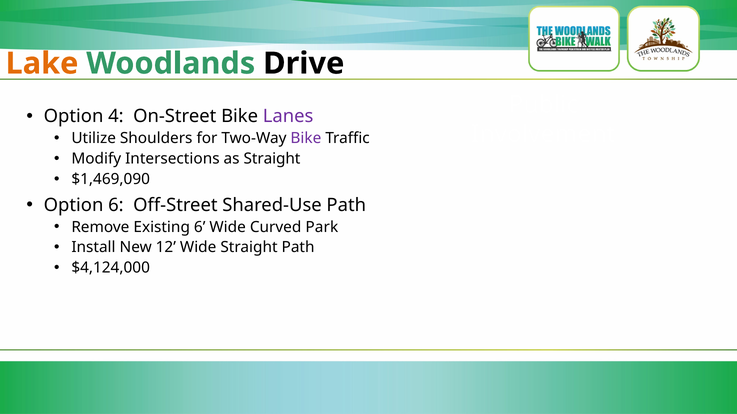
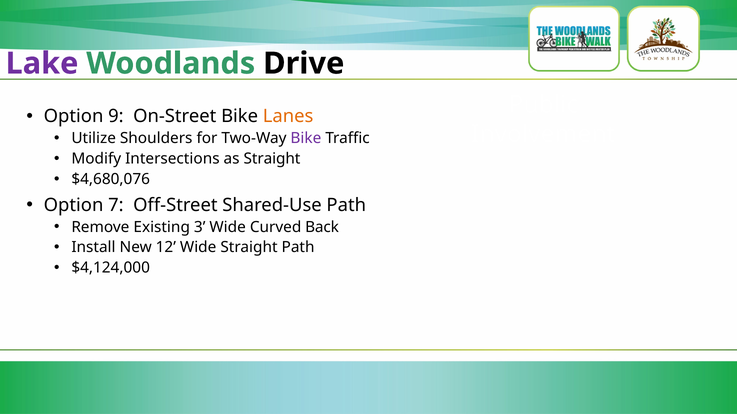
Lake colour: orange -> purple
4: 4 -> 9
Lanes colour: purple -> orange
$1,469,090: $1,469,090 -> $4,680,076
Option 6: 6 -> 7
Existing 6: 6 -> 3
Park: Park -> Back
